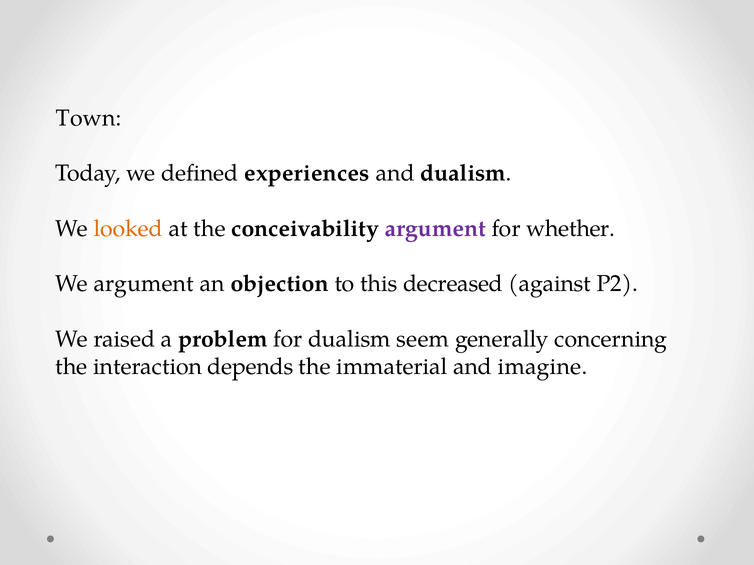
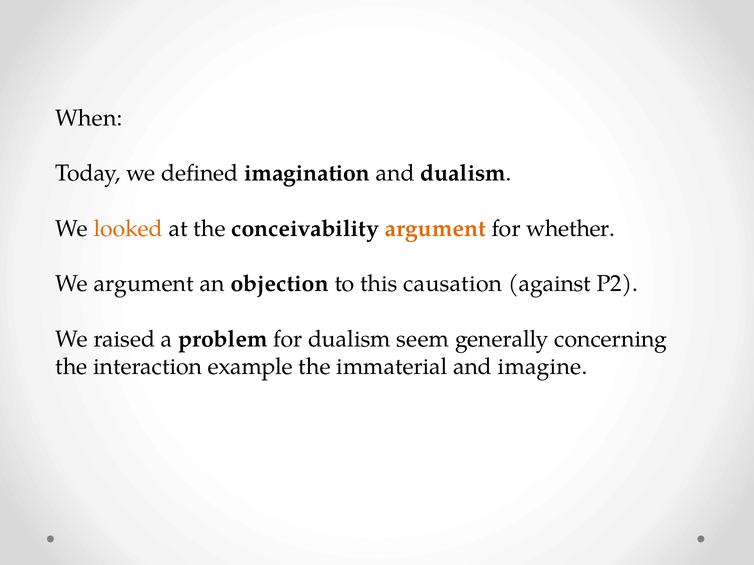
Town: Town -> When
experiences: experiences -> imagination
argument at (435, 229) colour: purple -> orange
decreased: decreased -> causation
depends: depends -> example
